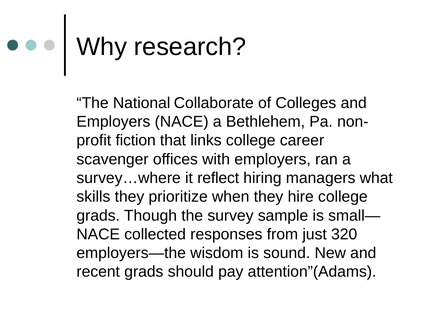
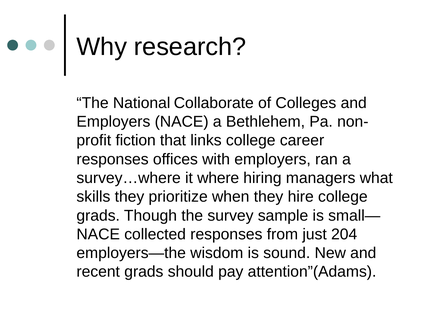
scavenger at (113, 159): scavenger -> responses
reflect: reflect -> where
320: 320 -> 204
